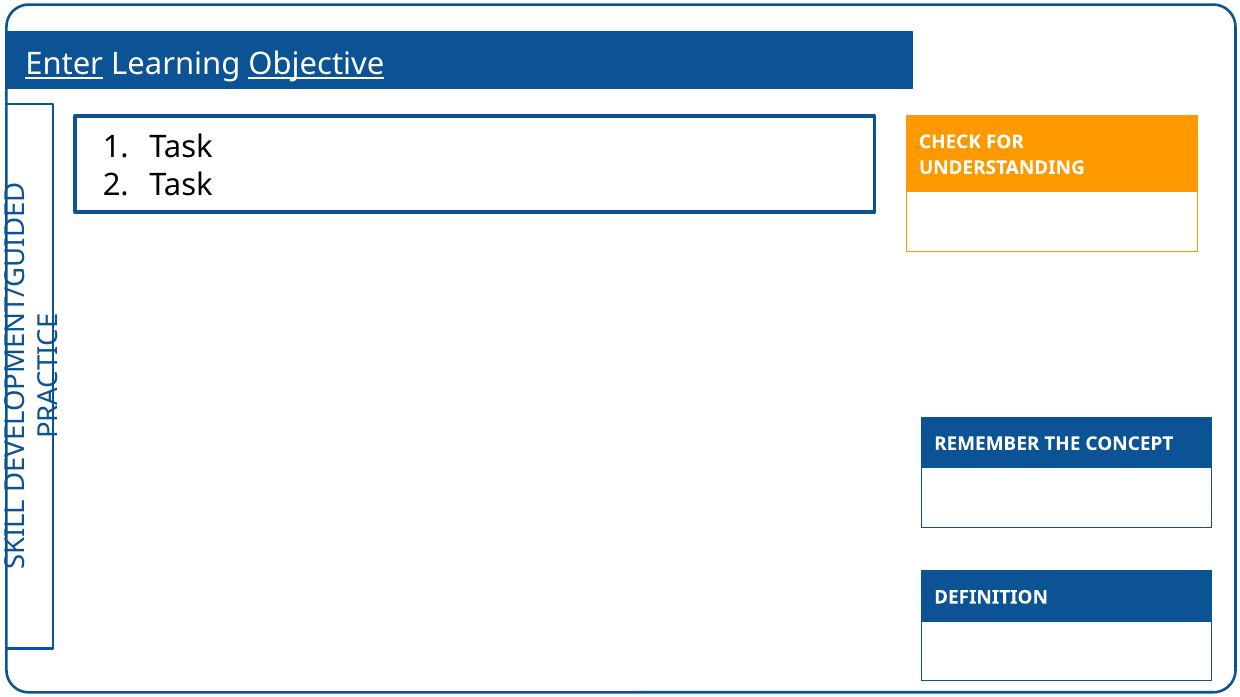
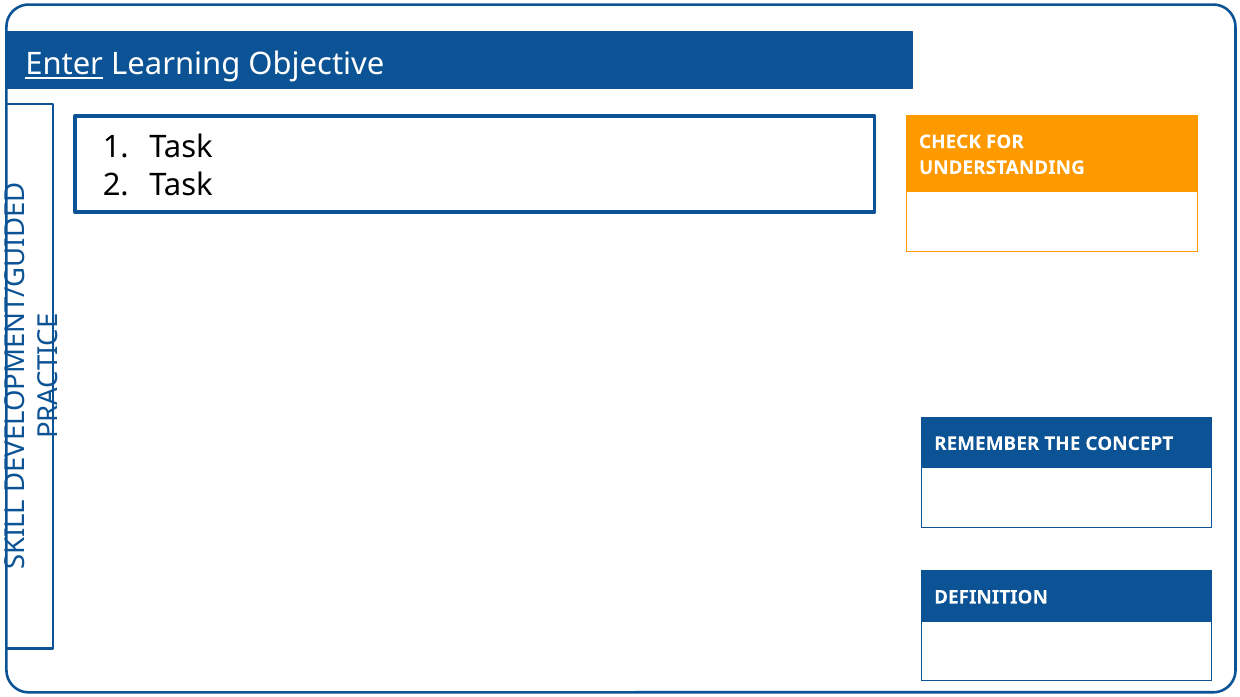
Objective underline: present -> none
